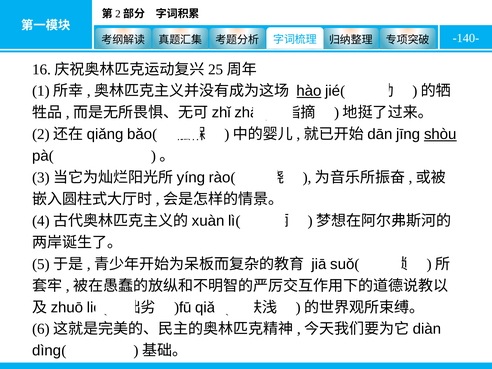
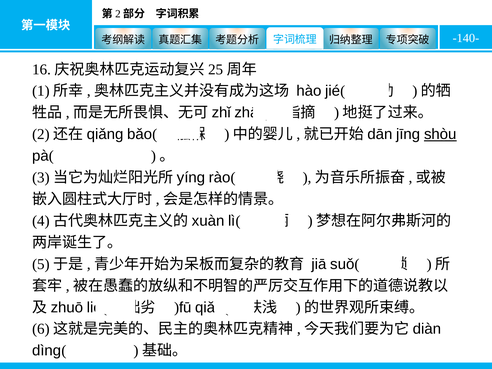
hào underline: present -> none
